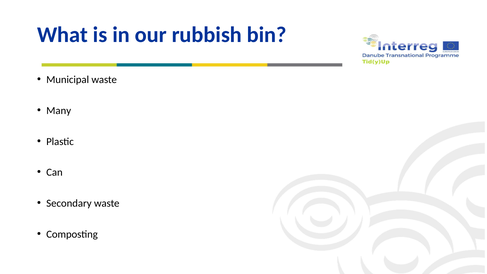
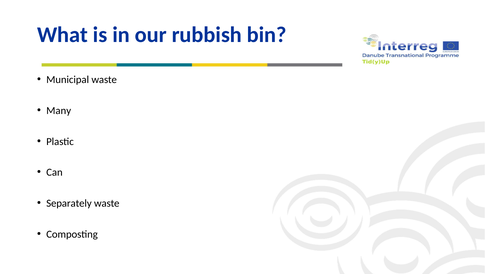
Secondary: Secondary -> Separately
